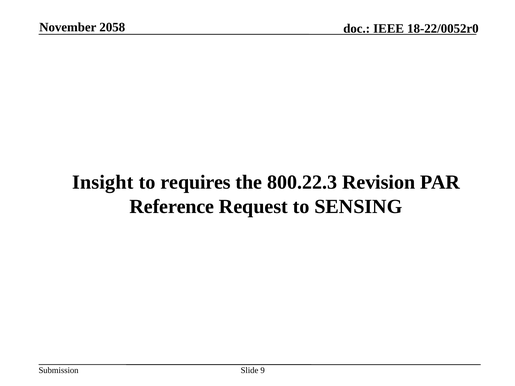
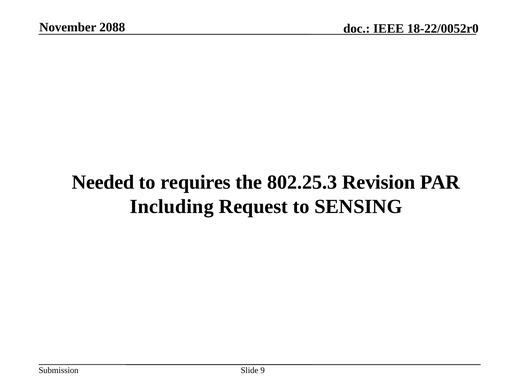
2058: 2058 -> 2088
Insight: Insight -> Needed
800.22.3: 800.22.3 -> 802.25.3
Reference: Reference -> Including
